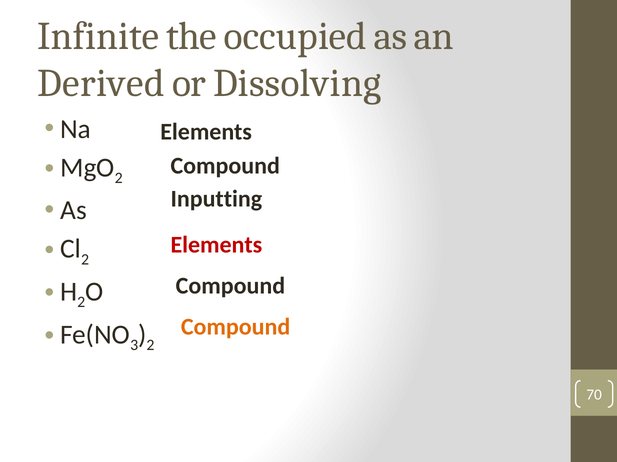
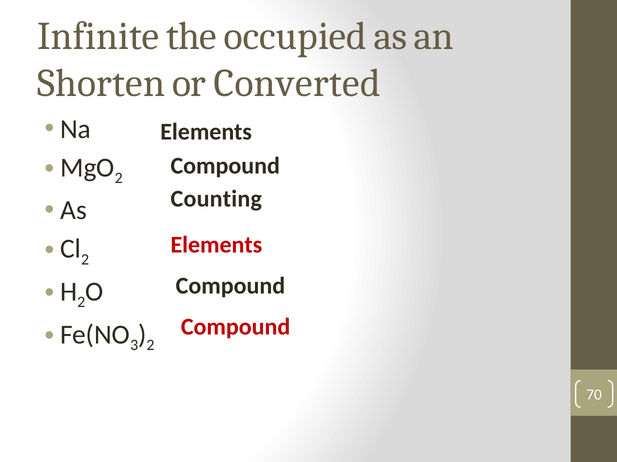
Derived: Derived -> Shorten
Dissolving: Dissolving -> Converted
Inputting: Inputting -> Counting
Compound at (236, 328) colour: orange -> red
